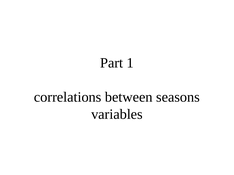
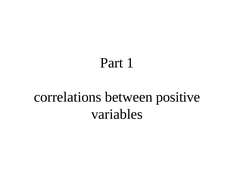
seasons: seasons -> positive
